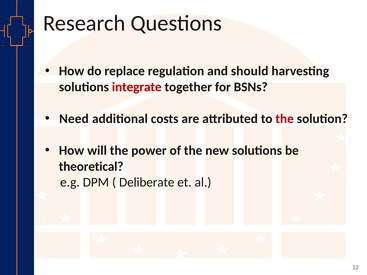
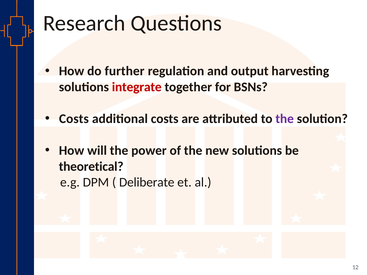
replace: replace -> further
should: should -> output
Need at (74, 119): Need -> Costs
the at (285, 119) colour: red -> purple
